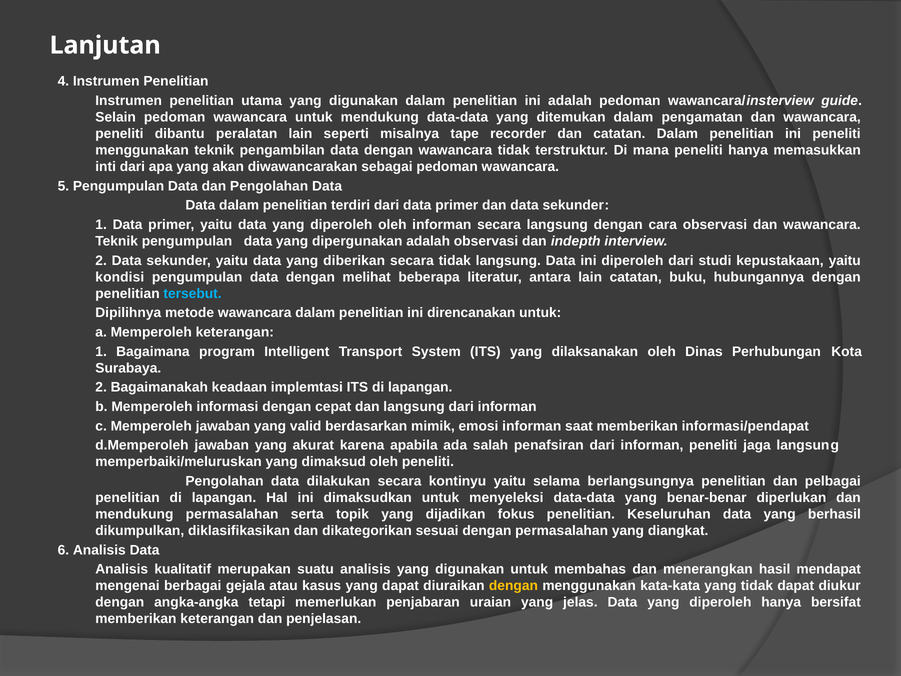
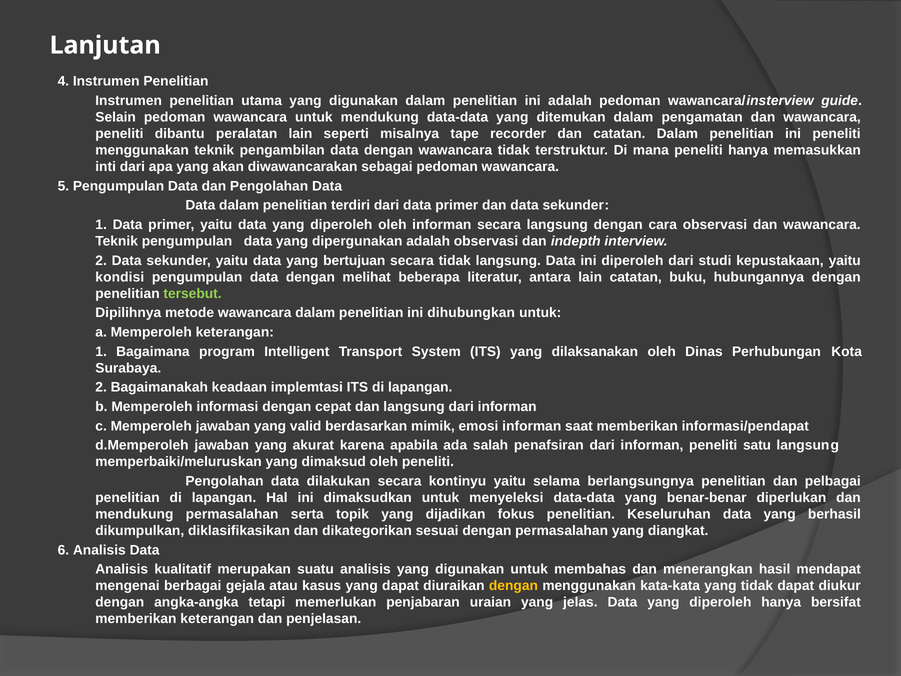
diberikan: diberikan -> bertujuan
tersebut colour: light blue -> light green
direncanakan: direncanakan -> dihubungkan
jaga: jaga -> satu
